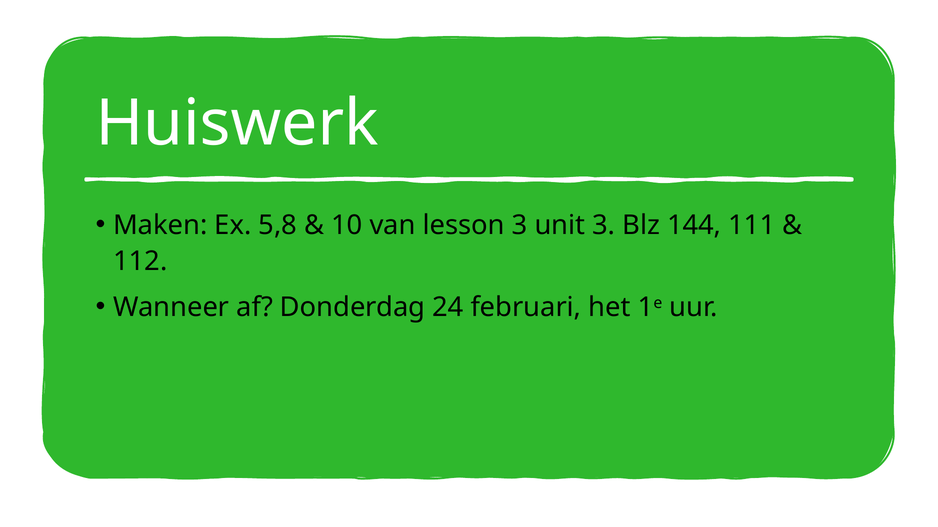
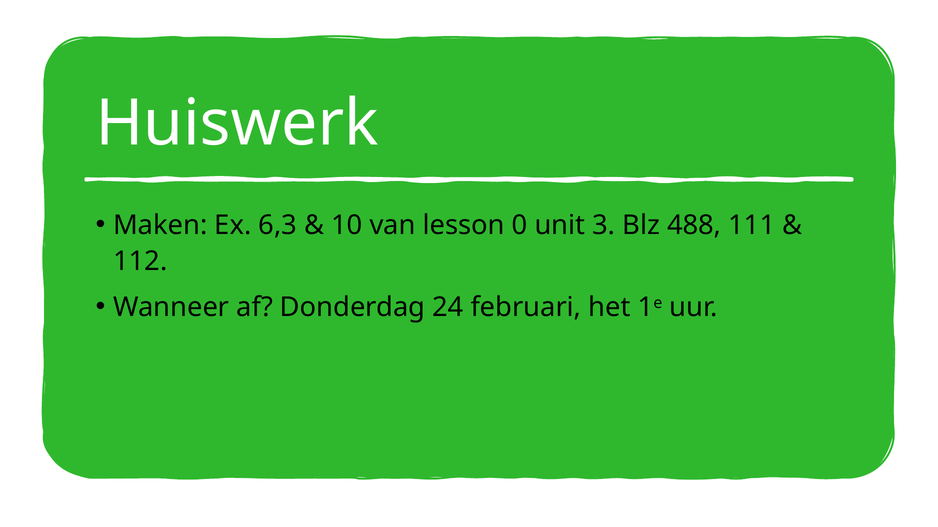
5,8: 5,8 -> 6,3
lesson 3: 3 -> 0
144: 144 -> 488
